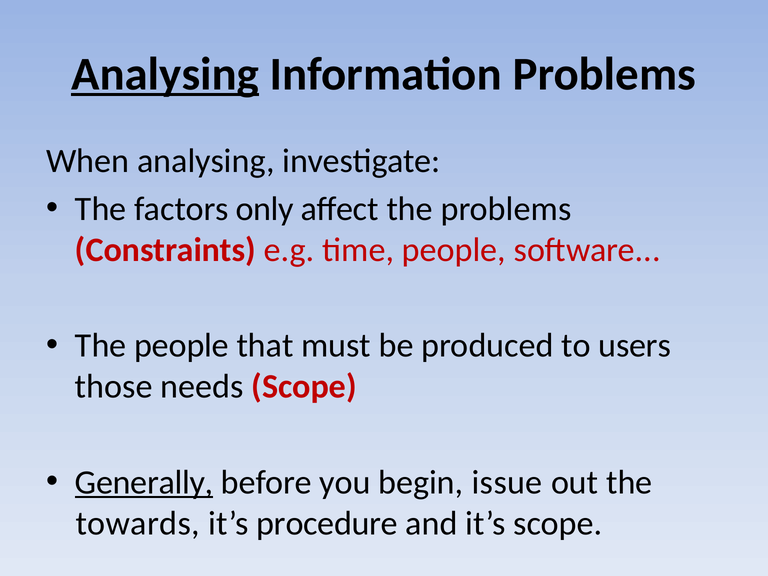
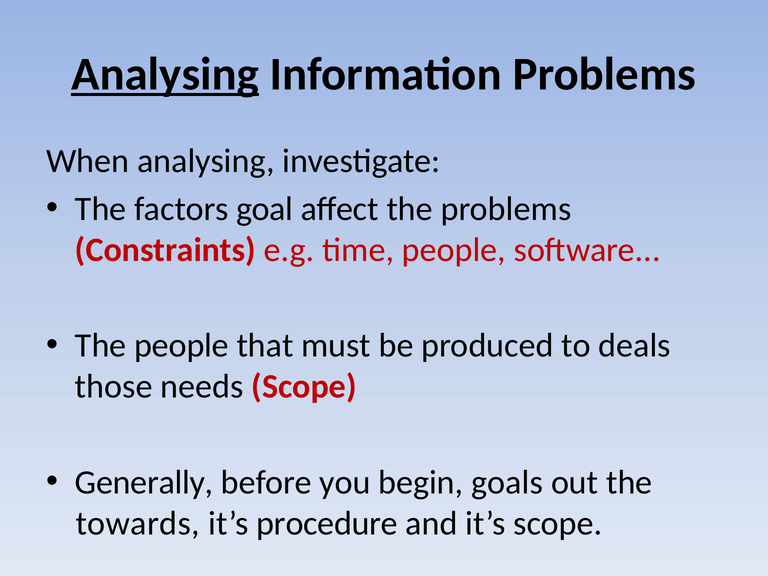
only: only -> goal
users: users -> deals
Generally underline: present -> none
issue: issue -> goals
